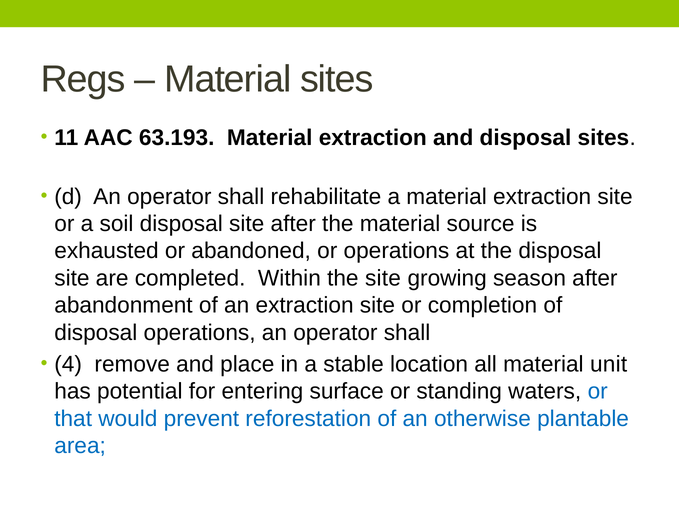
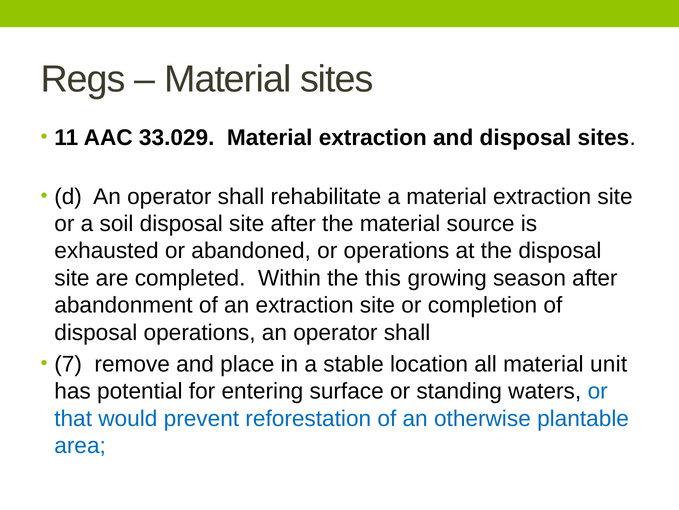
63.193: 63.193 -> 33.029
the site: site -> this
4: 4 -> 7
